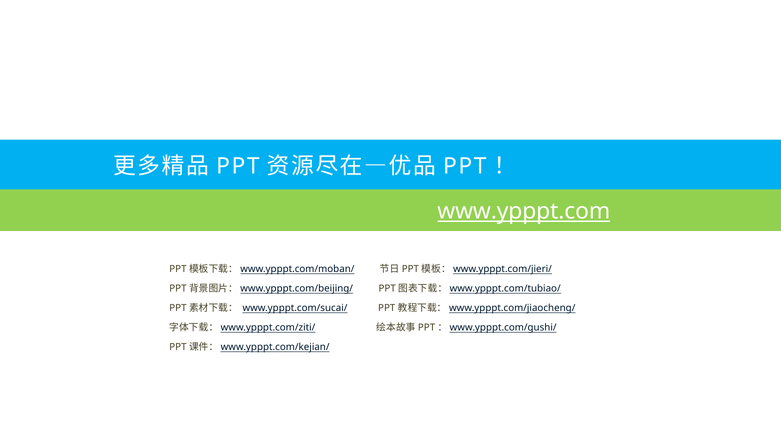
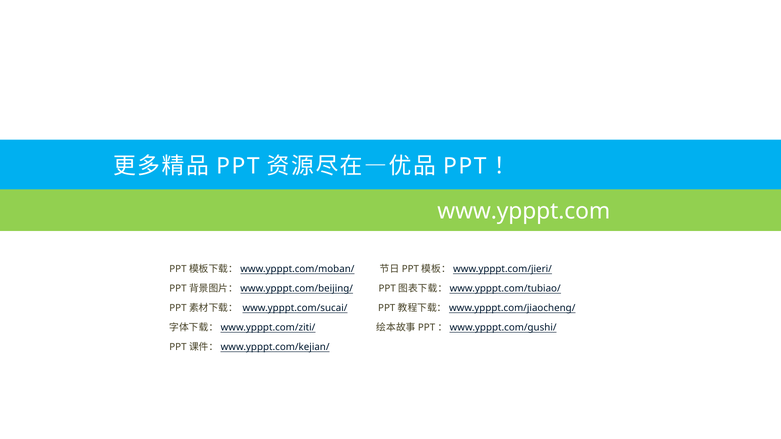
www.ypppt.com underline: present -> none
